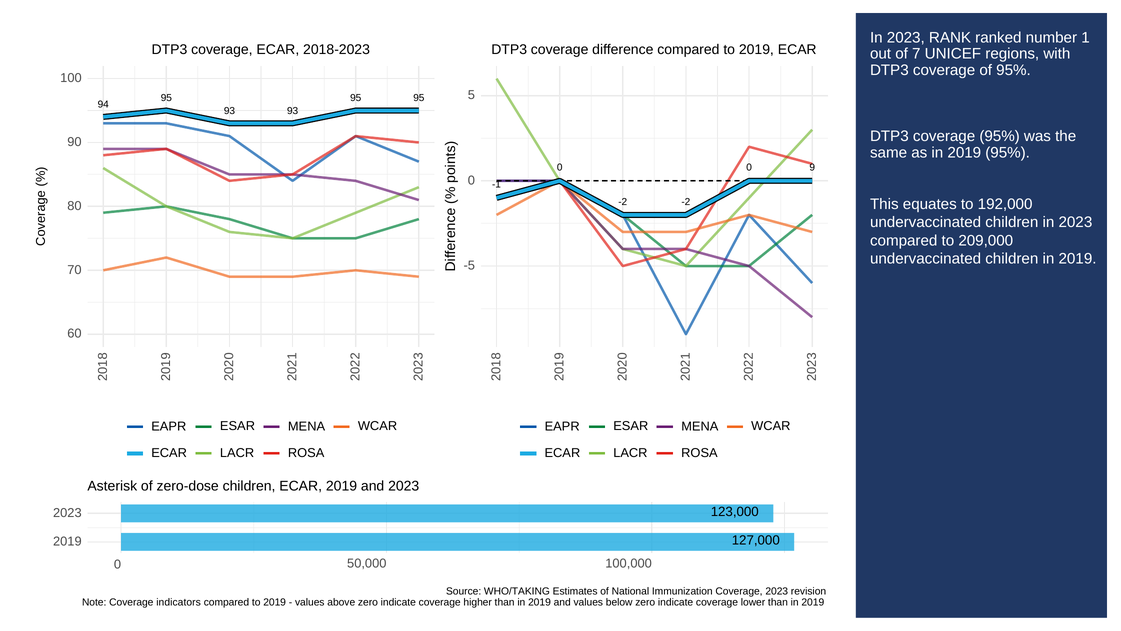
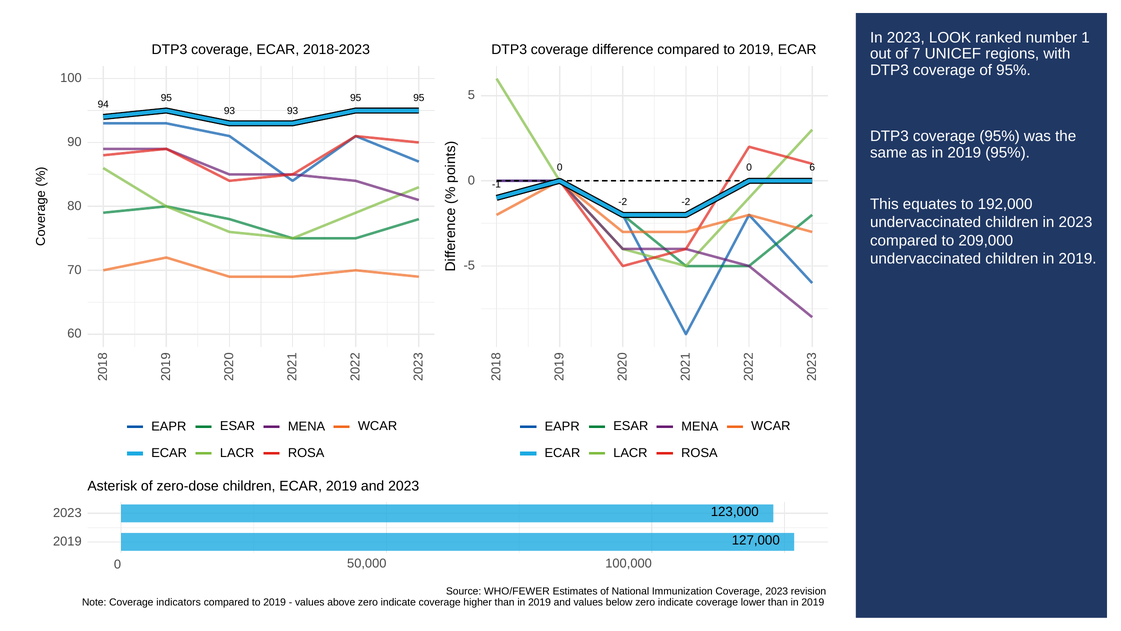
RANK: RANK -> LOOK
0 9: 9 -> 6
WHO/TAKING: WHO/TAKING -> WHO/FEWER
